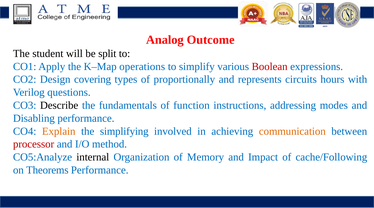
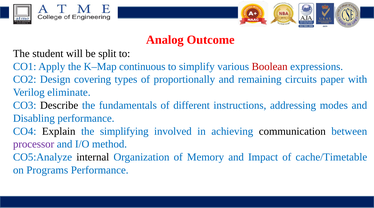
operations: operations -> continuous
represents: represents -> remaining
hours: hours -> paper
questions: questions -> eliminate
function: function -> different
Explain colour: orange -> black
communication colour: orange -> black
processor colour: red -> purple
cache/Following: cache/Following -> cache/Timetable
Theorems: Theorems -> Programs
